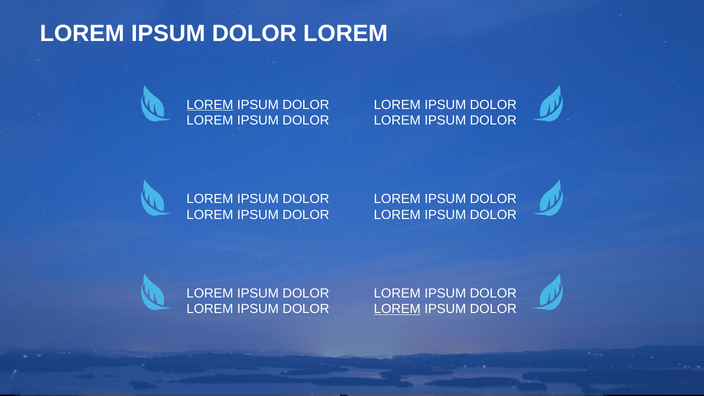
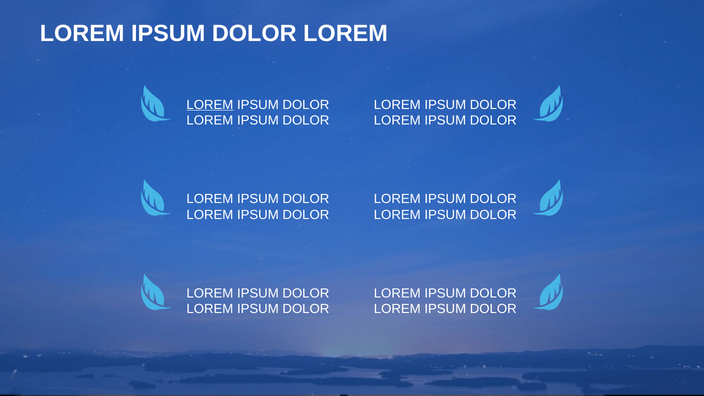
LOREM at (397, 309) underline: present -> none
